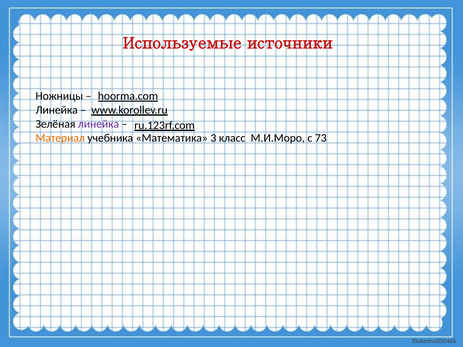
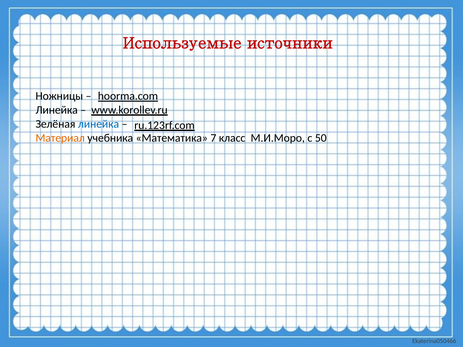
линейка at (99, 124) colour: purple -> blue
3: 3 -> 7
73: 73 -> 50
